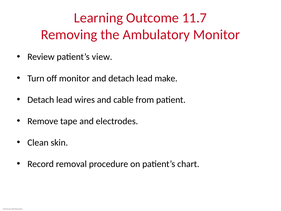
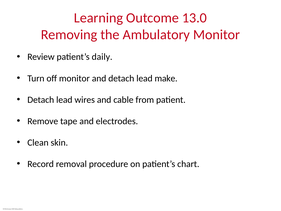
11.7: 11.7 -> 13.0
view: view -> daily
